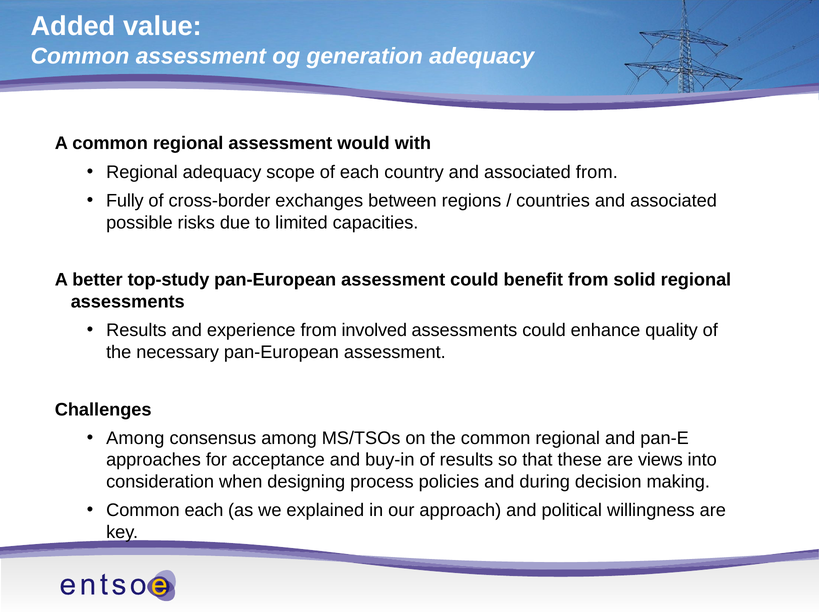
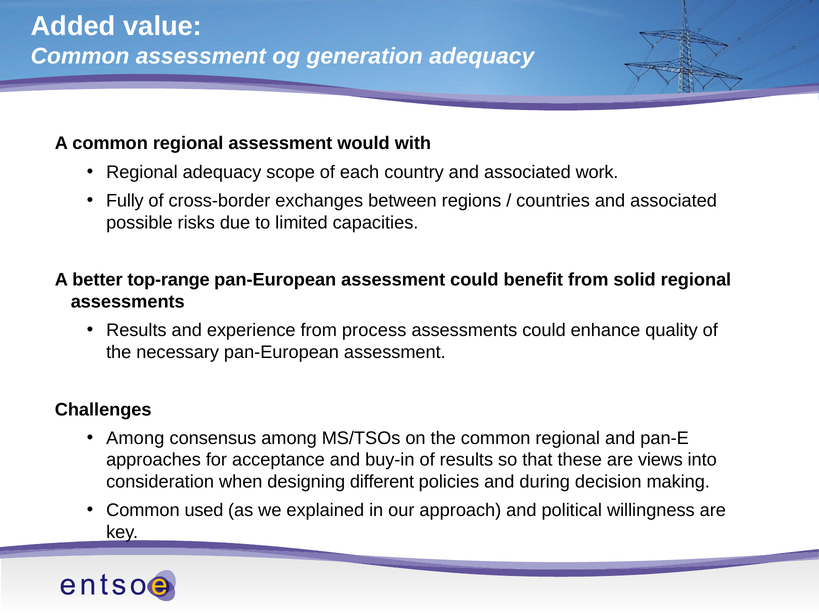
associated from: from -> work
top-study: top-study -> top-range
involved: involved -> process
process: process -> different
Common each: each -> used
